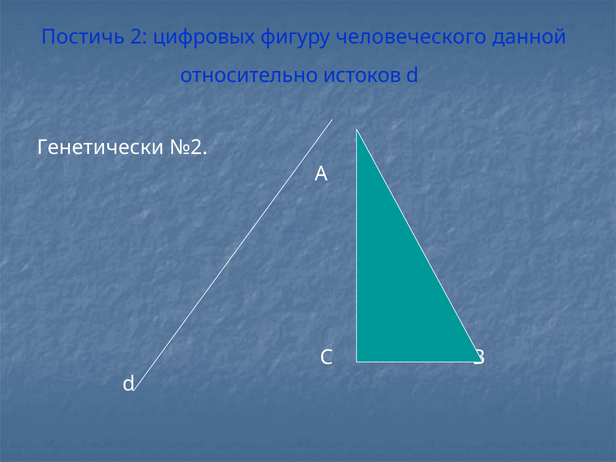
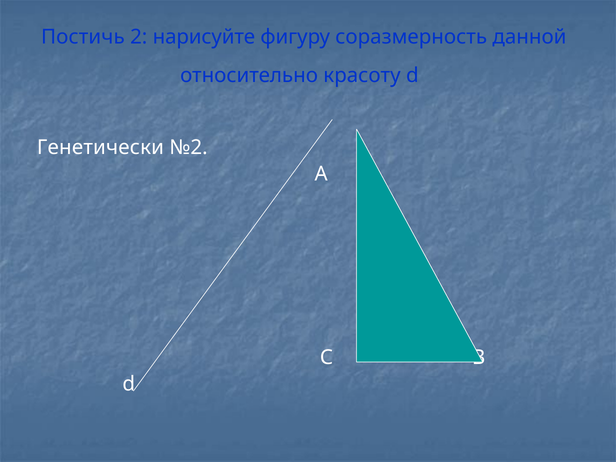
цифровых: цифровых -> нарисуйте
человеческого: человеческого -> соразмерность
истоков: истоков -> красоту
